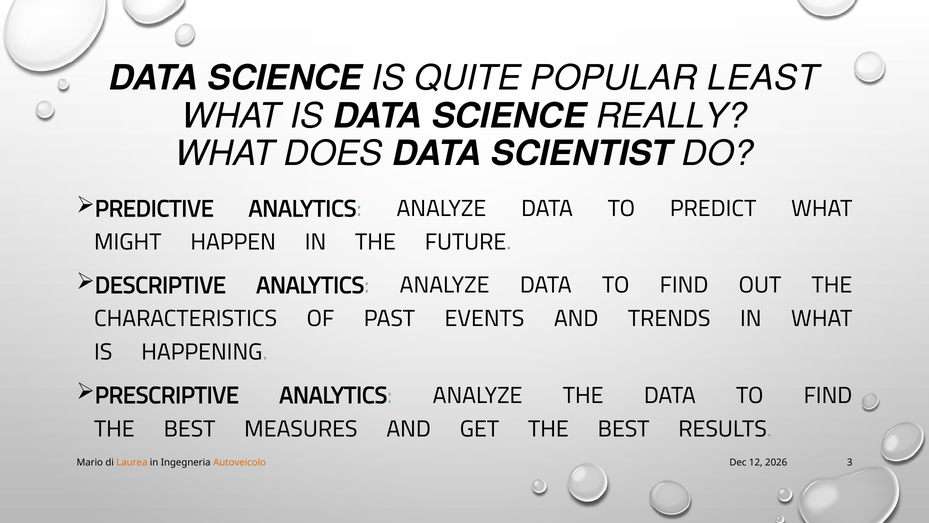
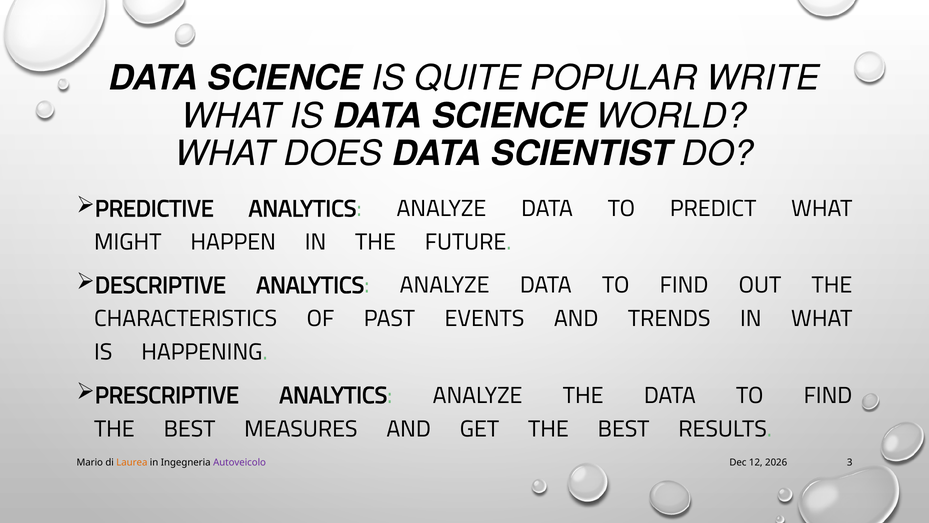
LEAST: LEAST -> WRITE
REALLY: REALLY -> WORLD
Autoveicolo colour: orange -> purple
